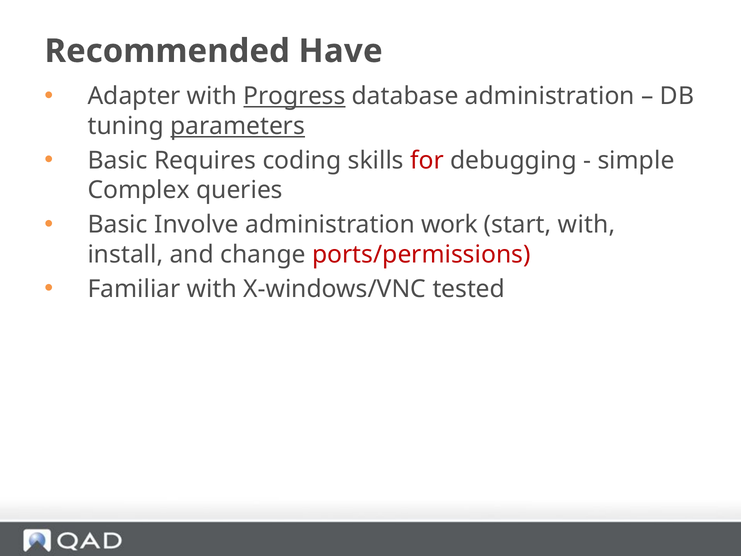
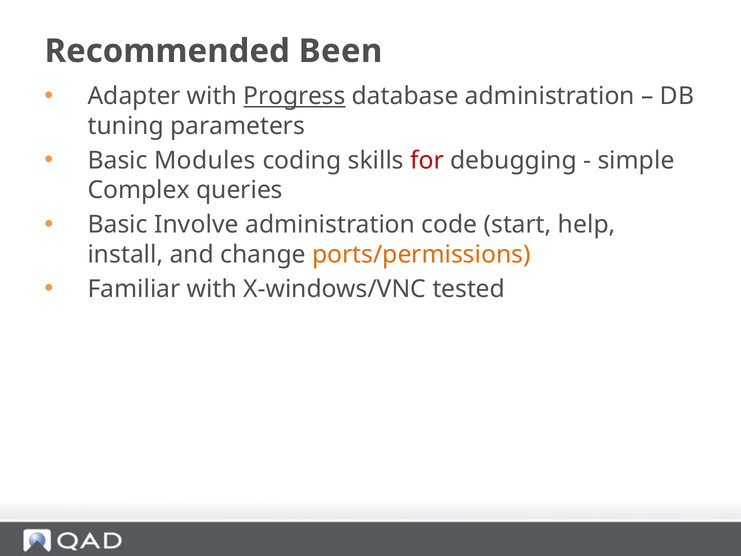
Have: Have -> Been
parameters underline: present -> none
Requires: Requires -> Modules
work: work -> code
start with: with -> help
ports/permissions colour: red -> orange
